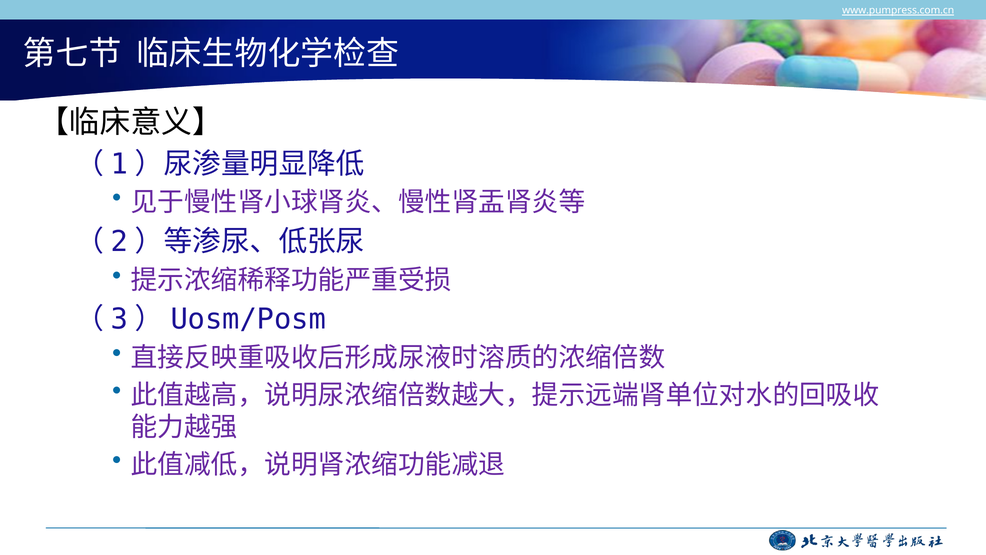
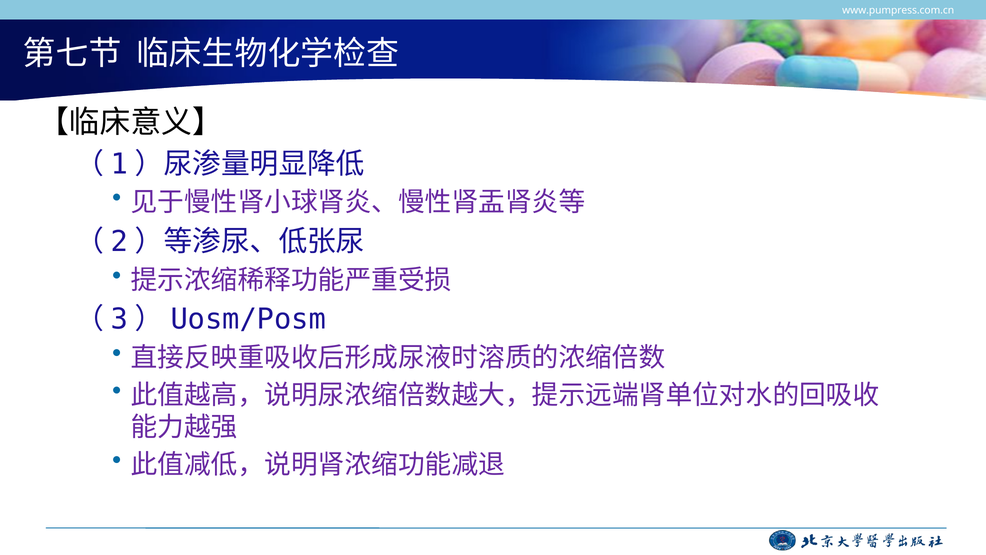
www.pumpress.com.cn underline: present -> none
